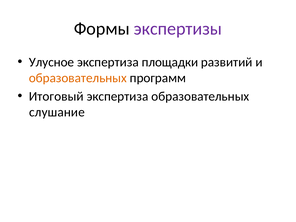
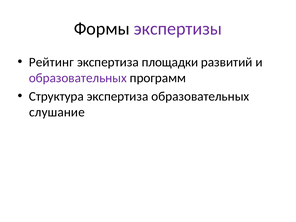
Улусное: Улусное -> Рейтинг
образовательных at (78, 78) colour: orange -> purple
Итоговый: Итоговый -> Структура
